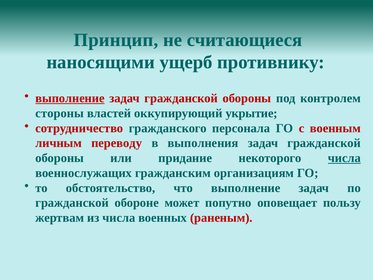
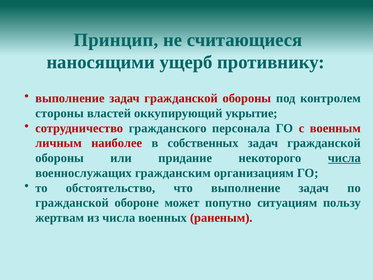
выполнение at (70, 98) underline: present -> none
переводу: переводу -> наиболее
выполнения: выполнения -> собственных
оповещает: оповещает -> ситуациям
